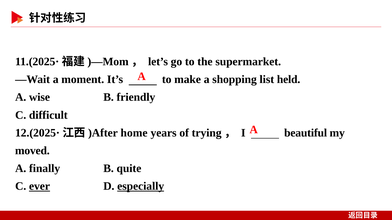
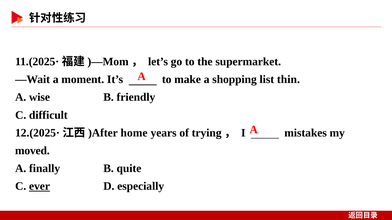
held: held -> thin
beautiful: beautiful -> mistakes
especially underline: present -> none
